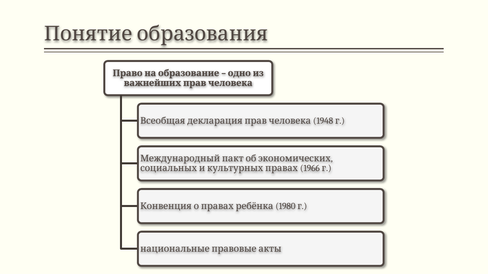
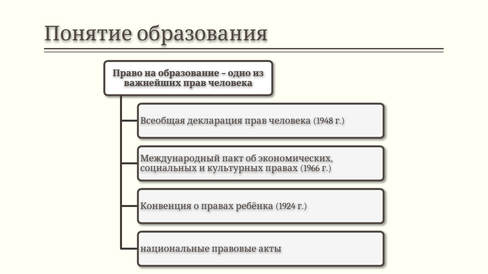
1980: 1980 -> 1924
